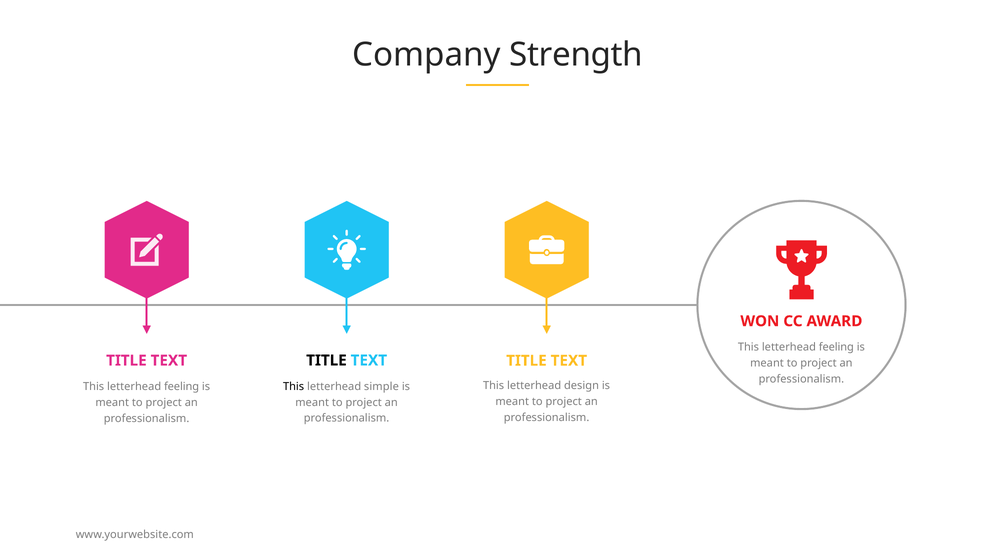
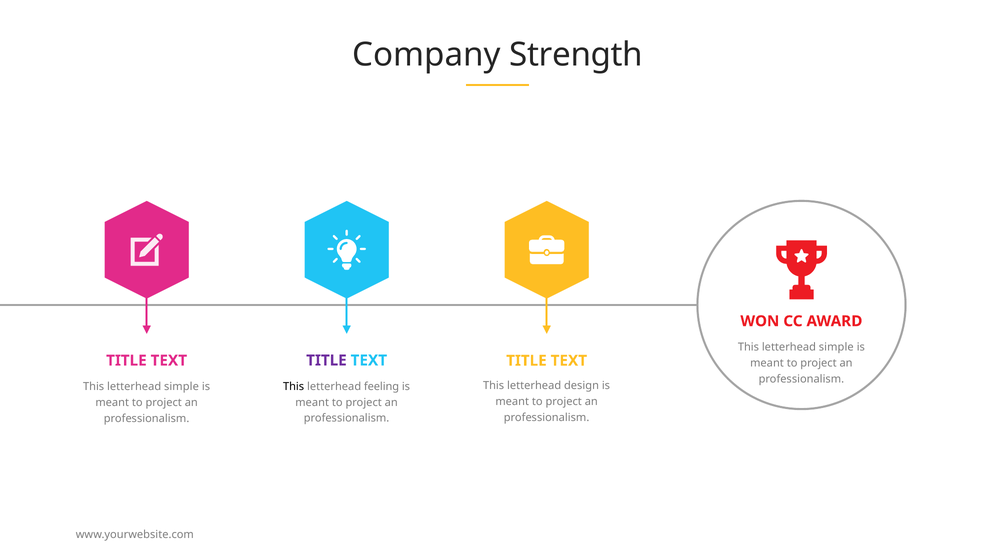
feeling at (836, 347): feeling -> simple
TITLE at (326, 360) colour: black -> purple
simple: simple -> feeling
feeling at (182, 387): feeling -> simple
